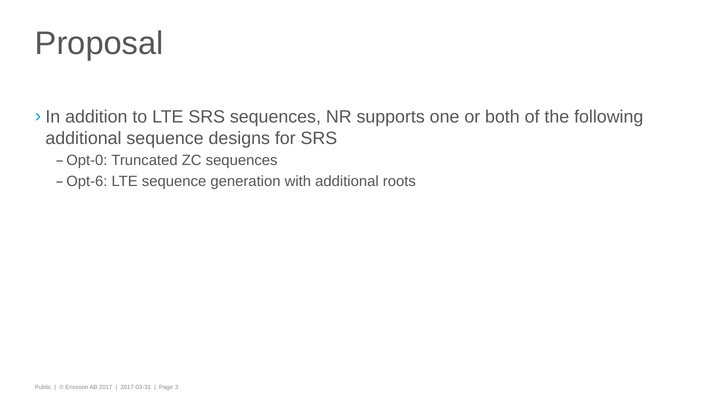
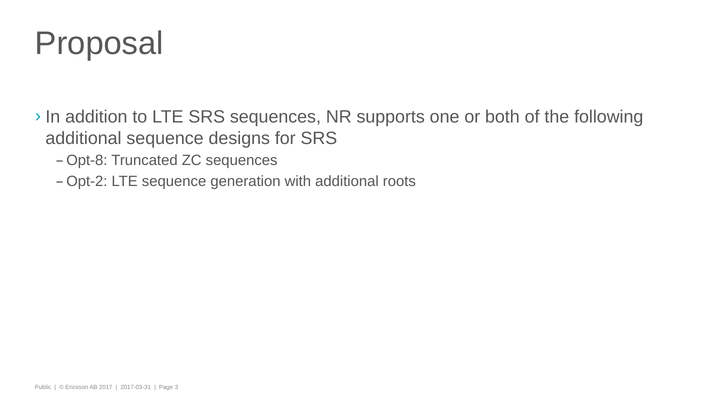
Opt-0: Opt-0 -> Opt-8
Opt-6: Opt-6 -> Opt-2
